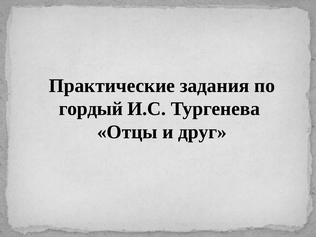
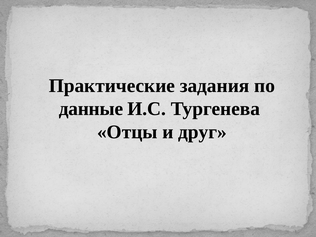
гордый: гордый -> данные
